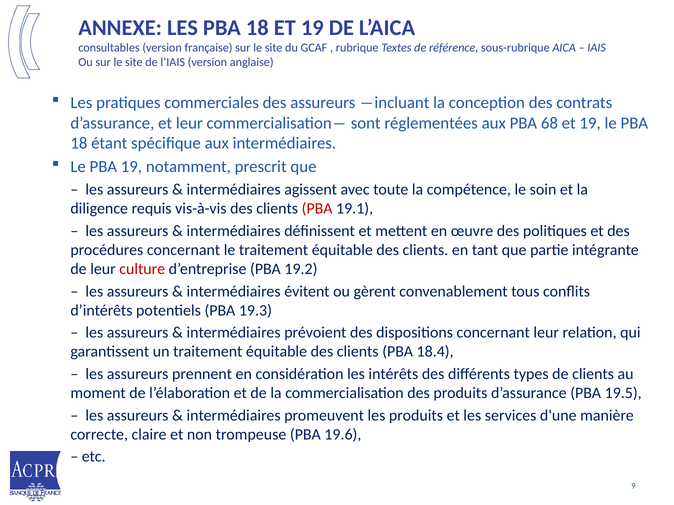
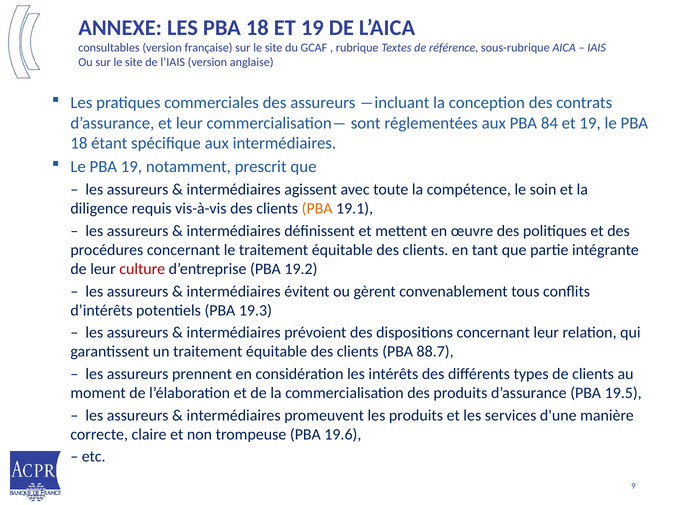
68: 68 -> 84
PBA at (317, 209) colour: red -> orange
18.4: 18.4 -> 88.7
